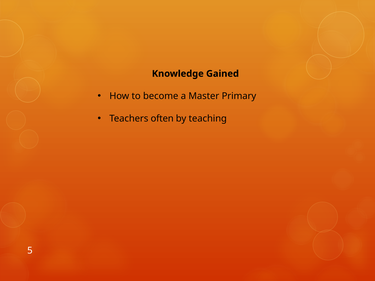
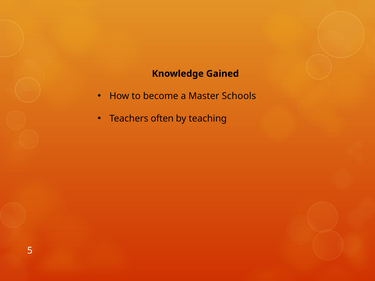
Primary: Primary -> Schools
